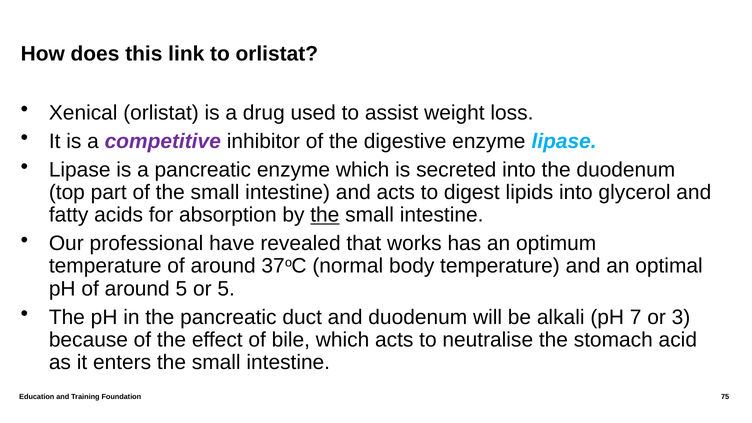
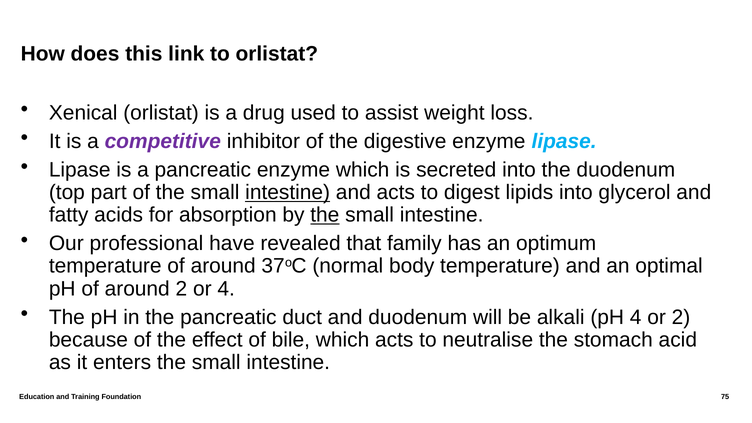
intestine at (288, 192) underline: none -> present
works: works -> family
around 5: 5 -> 2
or 5: 5 -> 4
pH 7: 7 -> 4
or 3: 3 -> 2
